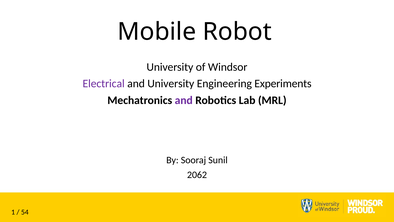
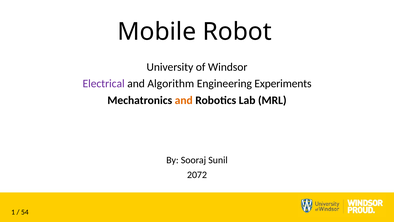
and University: University -> Algorithm
and at (184, 100) colour: purple -> orange
2062: 2062 -> 2072
